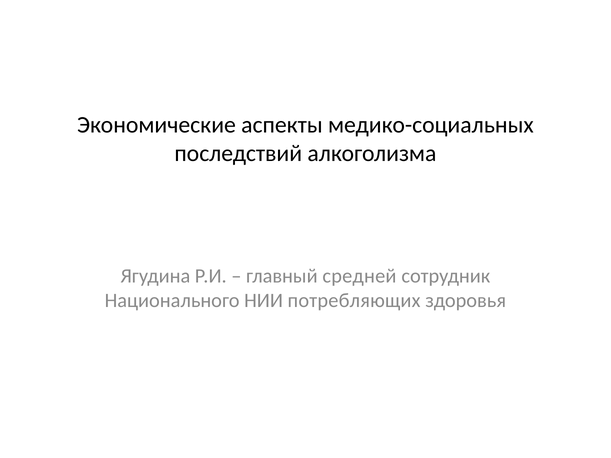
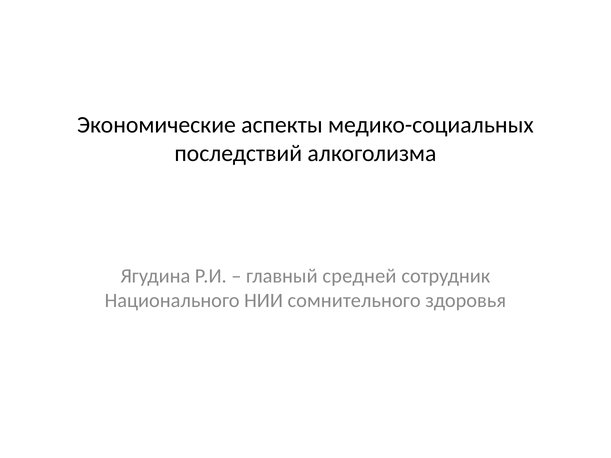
потребляющих: потребляющих -> сомнительного
